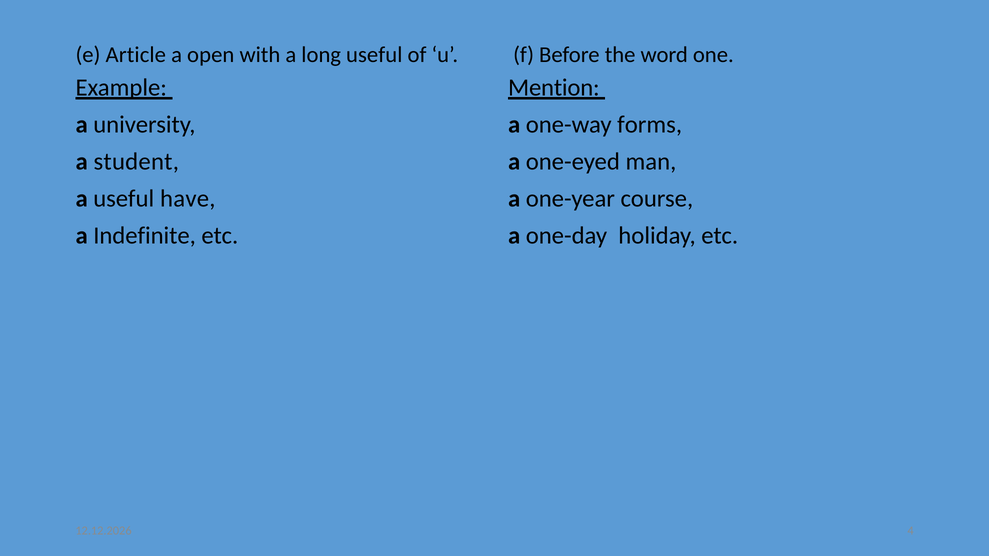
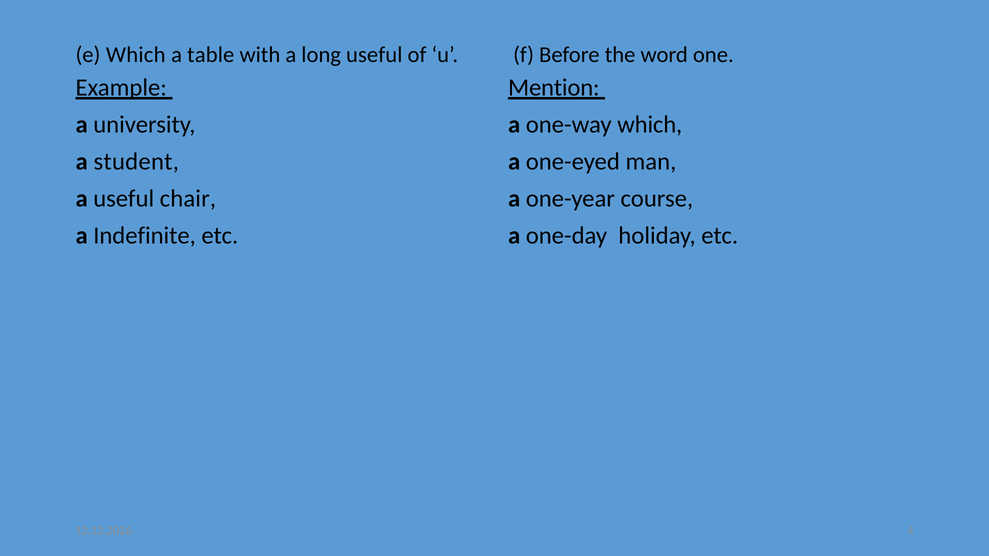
e Article: Article -> Which
open: open -> table
one-way forms: forms -> which
have: have -> chair
